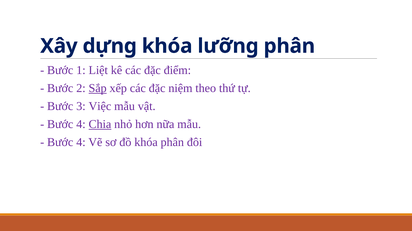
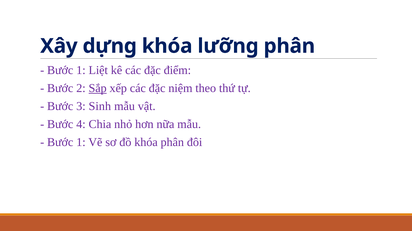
Việc: Việc -> Sinh
Chia underline: present -> none
4 at (81, 143): 4 -> 1
